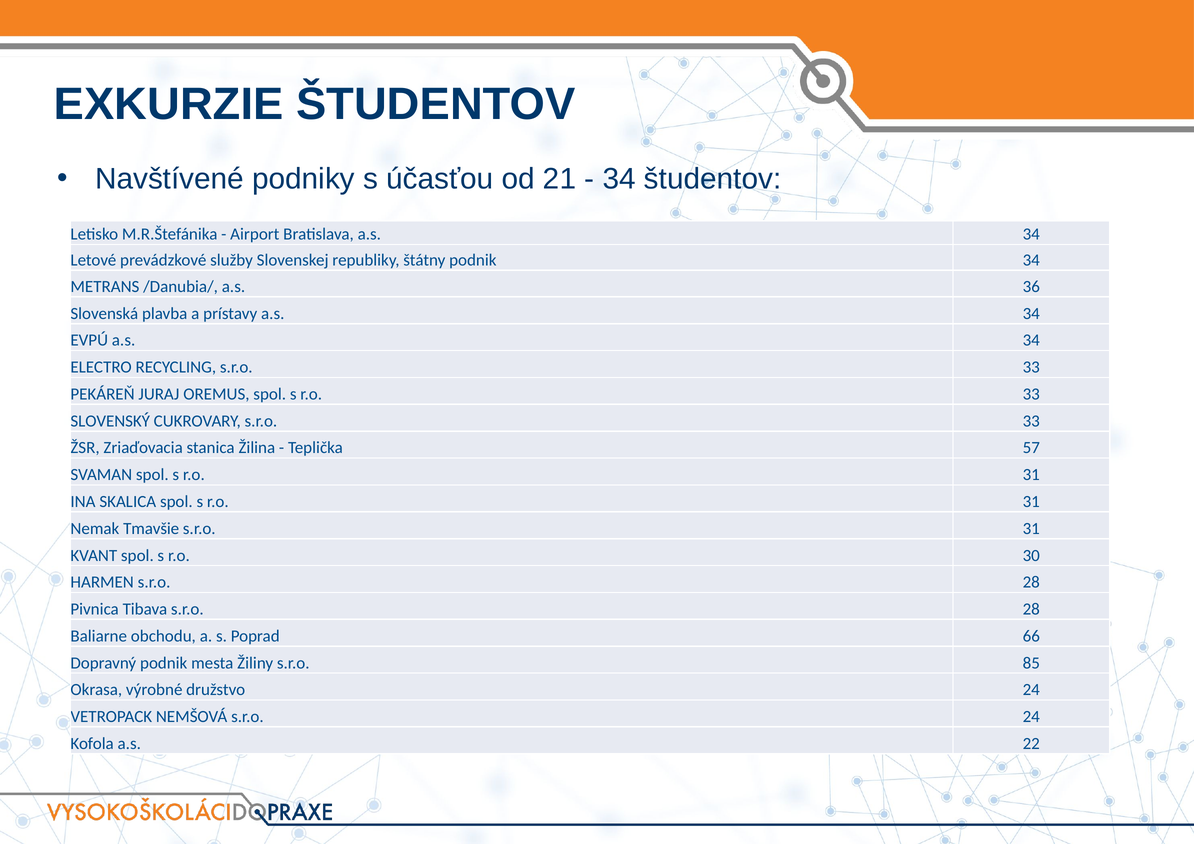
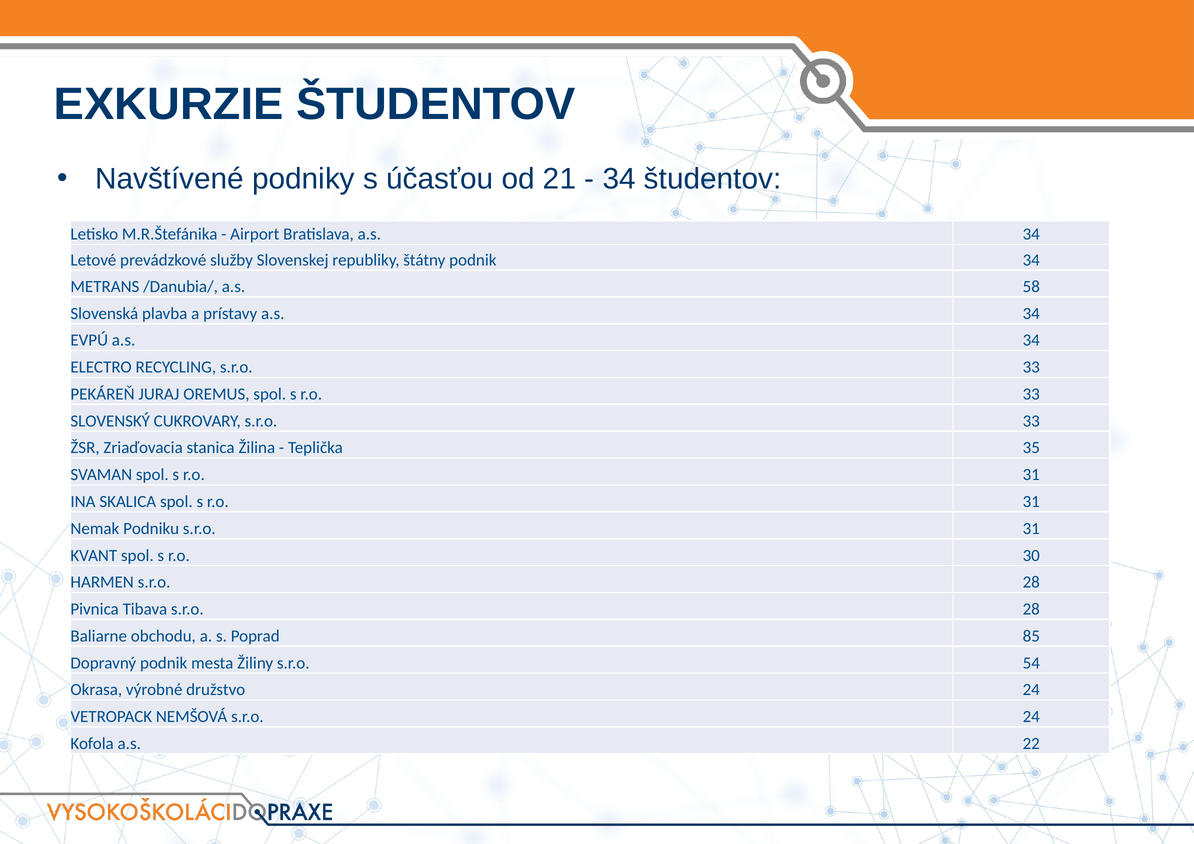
36: 36 -> 58
57: 57 -> 35
Tmavšie: Tmavšie -> Podniku
66: 66 -> 85
85: 85 -> 54
